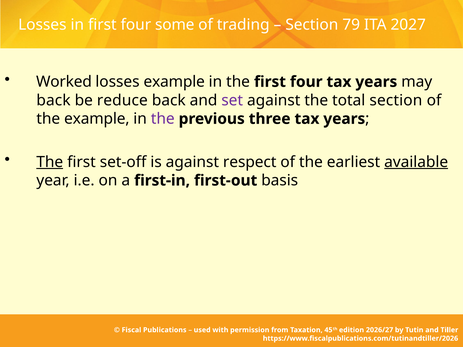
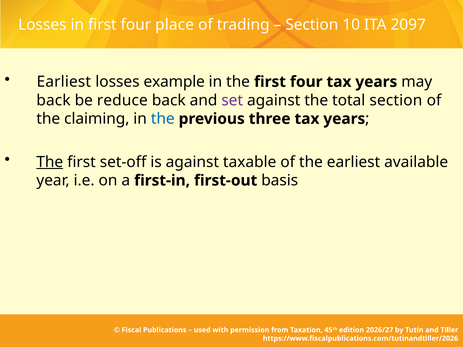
some: some -> place
79: 79 -> 10
2027: 2027 -> 2097
Worked at (64, 82): Worked -> Earliest
the example: example -> claiming
the at (163, 119) colour: purple -> blue
respect: respect -> taxable
available underline: present -> none
